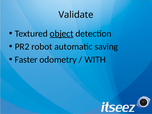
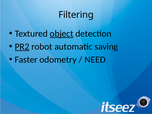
Validate: Validate -> Filtering
PR2 underline: none -> present
WITH: WITH -> NEED
